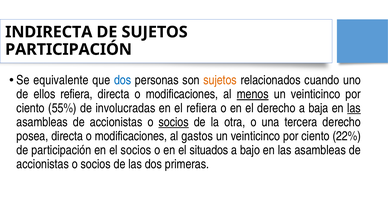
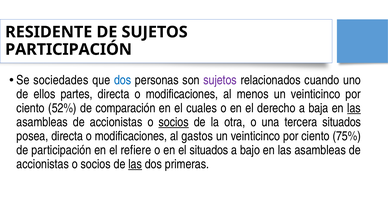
INDIRECTA: INDIRECTA -> RESIDENTE
equivalente: equivalente -> sociedades
sujetos at (220, 80) colour: orange -> purple
ellos refiera: refiera -> partes
menos underline: present -> none
55%: 55% -> 52%
involucradas: involucradas -> comparación
el refiera: refiera -> cuales
tercera derecho: derecho -> situados
22%: 22% -> 75%
el socios: socios -> refiere
las at (135, 164) underline: none -> present
